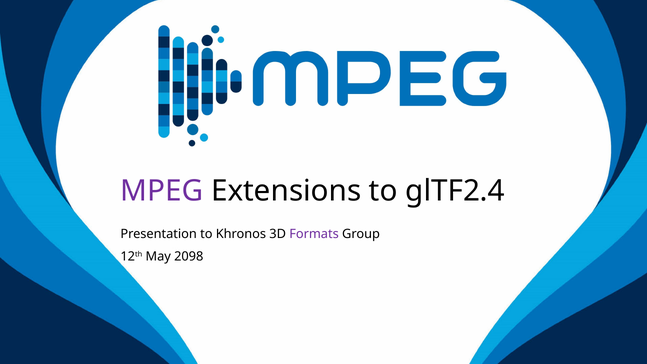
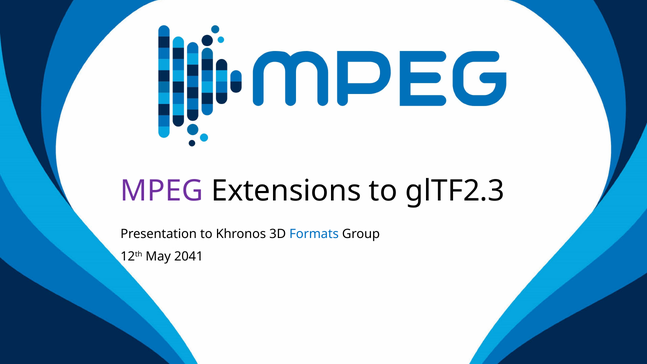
glTF2.4: glTF2.4 -> glTF2.3
Formats colour: purple -> blue
2098: 2098 -> 2041
